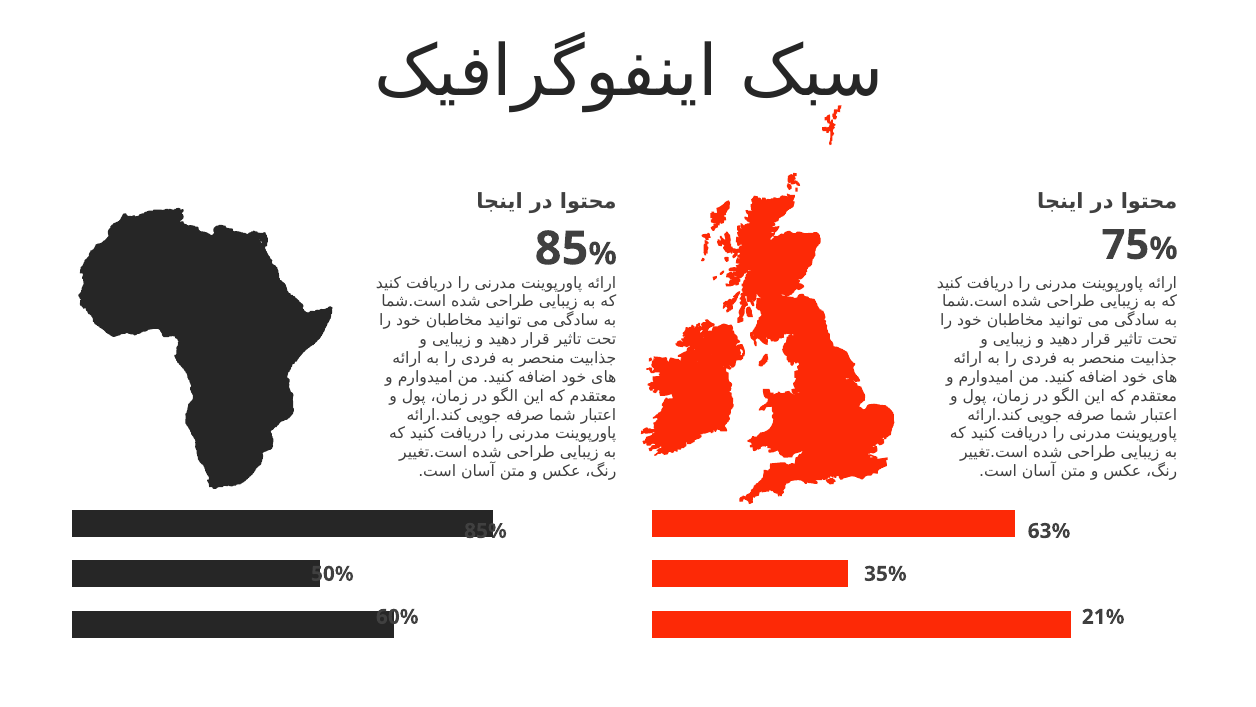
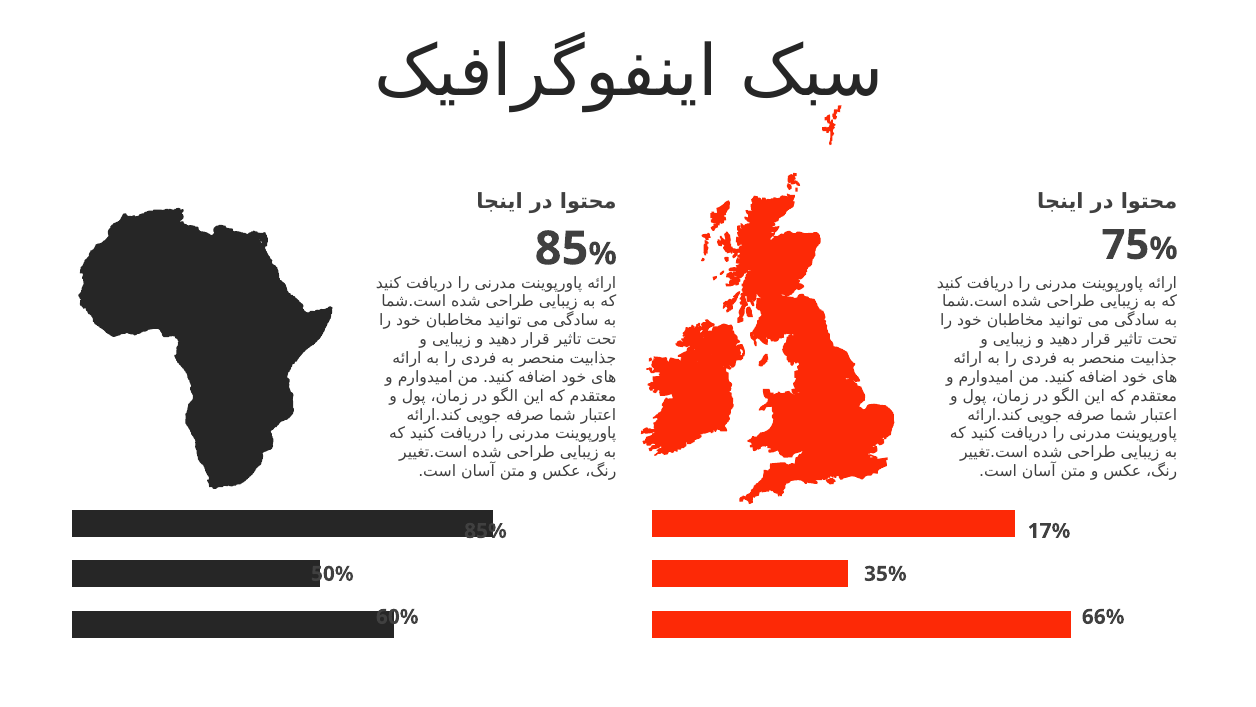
63%: 63% -> 17%
21%: 21% -> 66%
